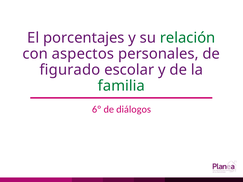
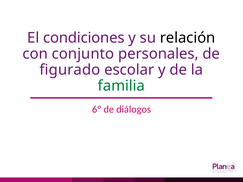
porcentajes: porcentajes -> condiciones
relación colour: green -> black
aspectos: aspectos -> conjunto
